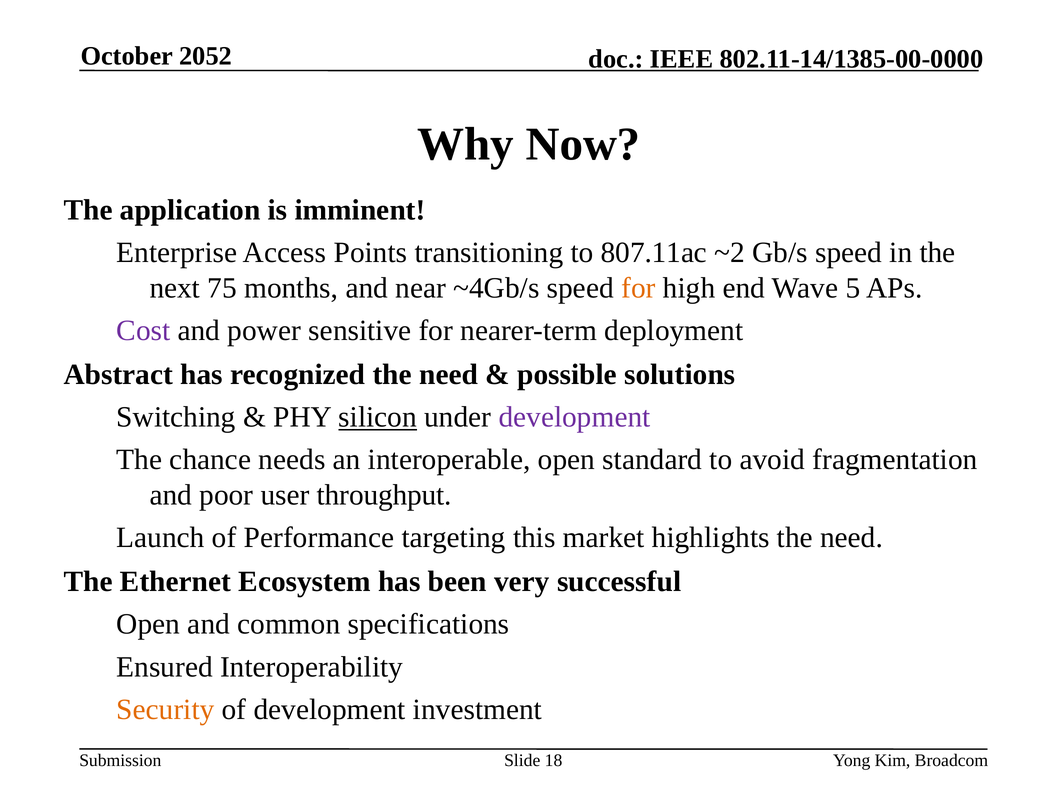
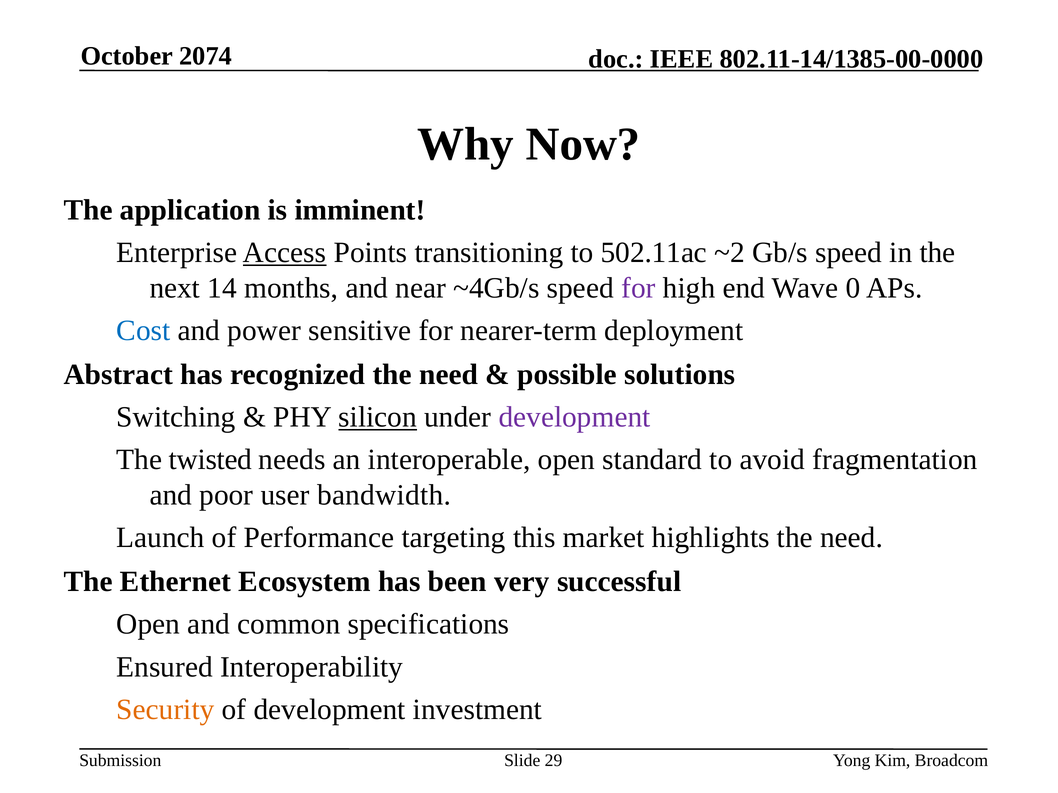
2052: 2052 -> 2074
Access underline: none -> present
807.11ac: 807.11ac -> 502.11ac
75: 75 -> 14
for at (638, 288) colour: orange -> purple
5: 5 -> 0
Cost colour: purple -> blue
chance: chance -> twisted
throughput: throughput -> bandwidth
18: 18 -> 29
